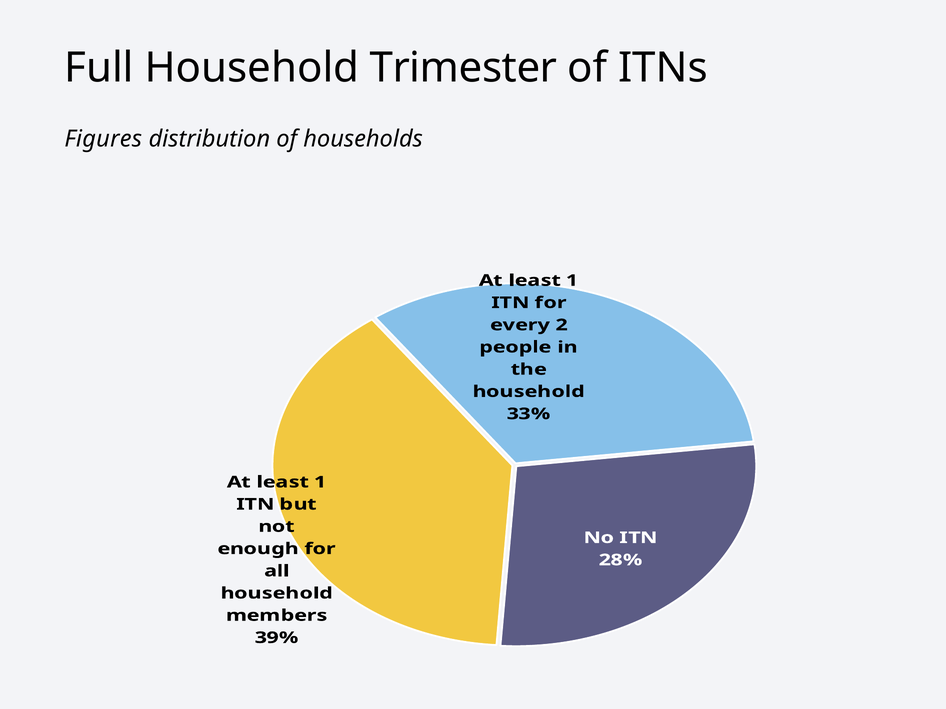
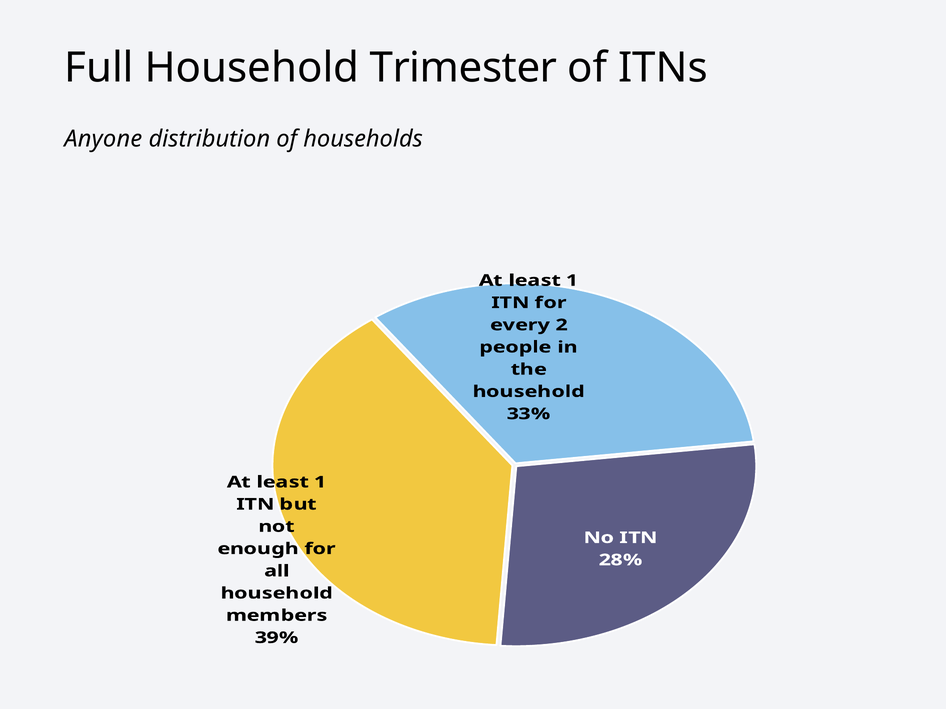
Figures: Figures -> Anyone
